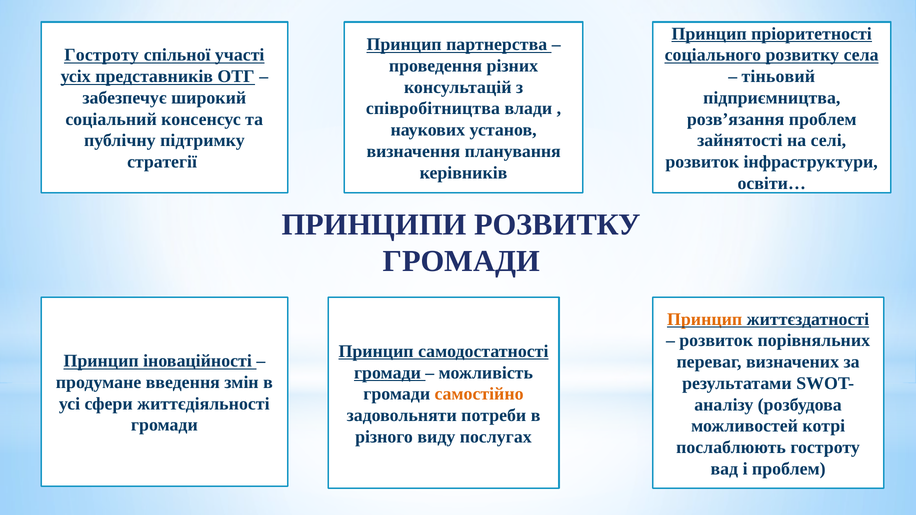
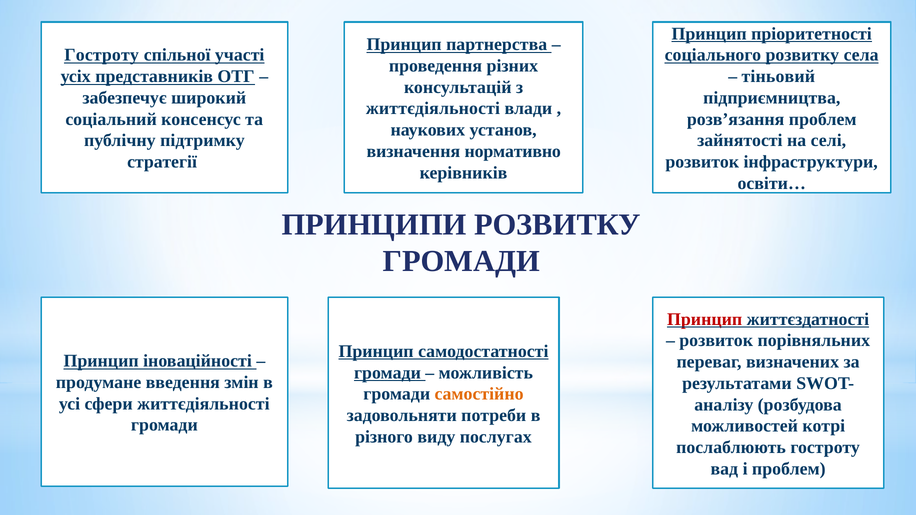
співробітництва at (433, 109): співробітництва -> життєдіяльності
планування: планування -> нормативно
Принцип at (705, 319) colour: orange -> red
